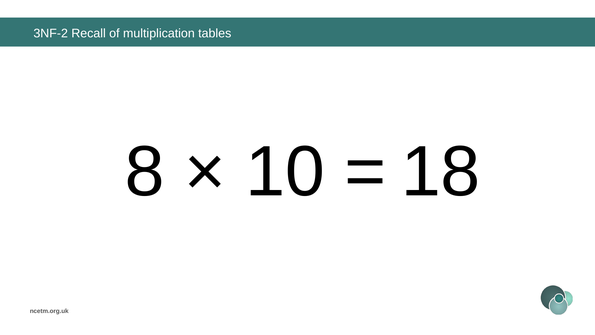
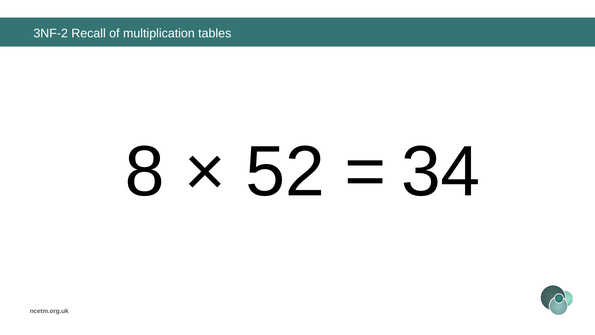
10: 10 -> 52
18: 18 -> 34
